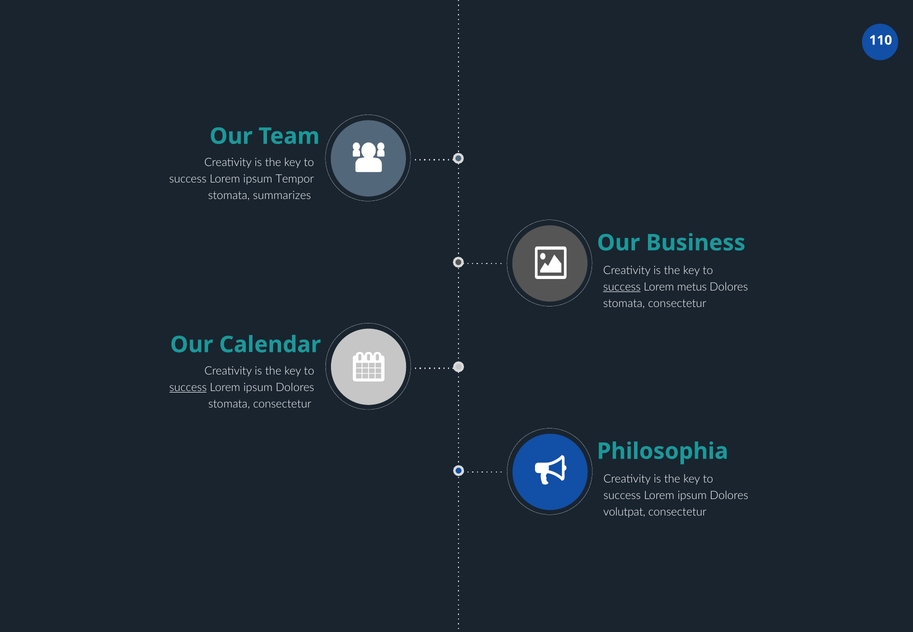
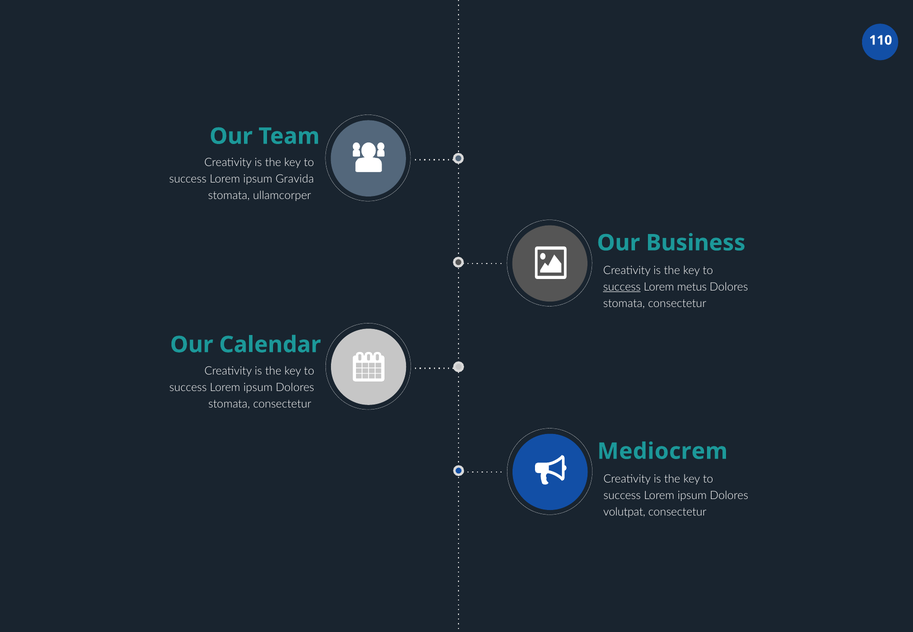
Tempor: Tempor -> Gravida
summarizes: summarizes -> ullamcorper
success at (188, 387) underline: present -> none
Philosophia: Philosophia -> Mediocrem
